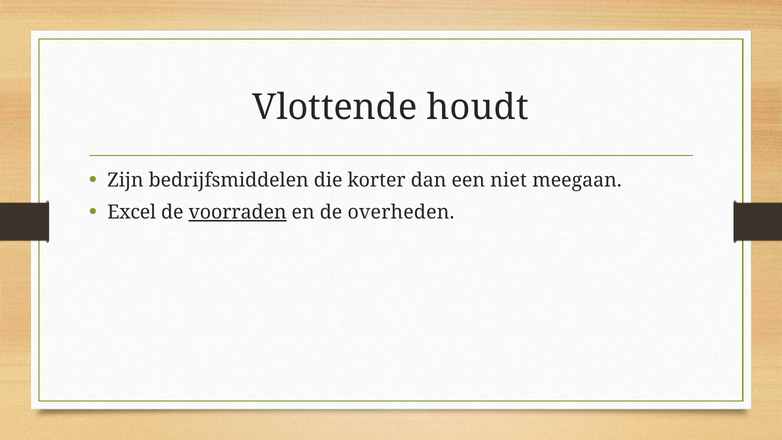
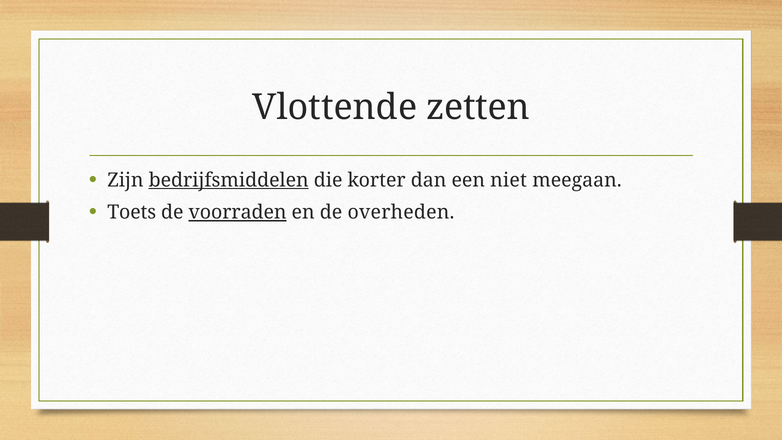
houdt: houdt -> zetten
bedrijfsmiddelen underline: none -> present
Excel: Excel -> Toets
